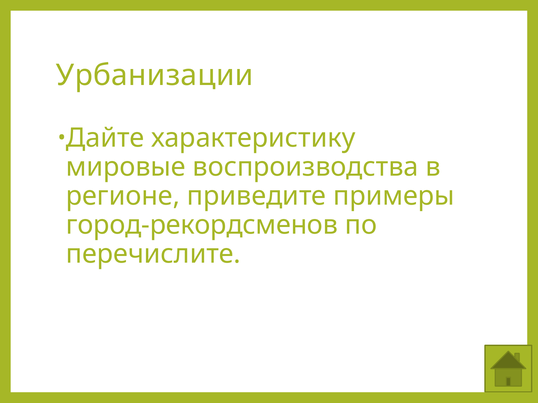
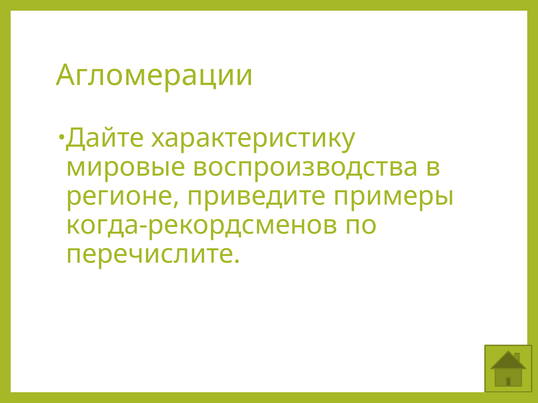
Урбанизации: Урбанизации -> Агломерации
город-рекордсменов: город-рекордсменов -> когда-рекордсменов
